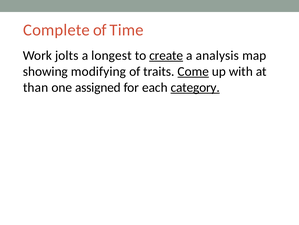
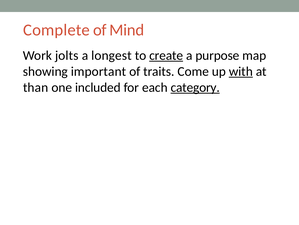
Time: Time -> Mind
analysis: analysis -> purpose
modifying: modifying -> important
Come underline: present -> none
with underline: none -> present
assigned: assigned -> included
